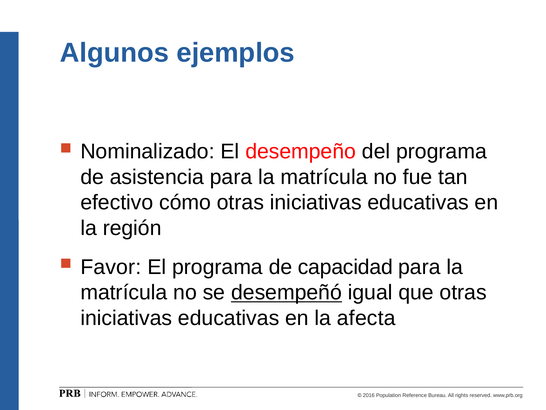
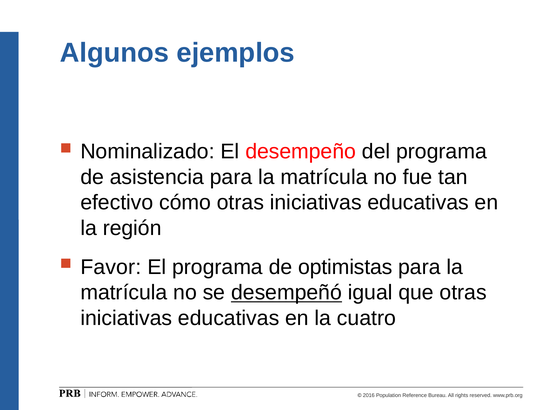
capacidad: capacidad -> optimistas
afecta: afecta -> cuatro
